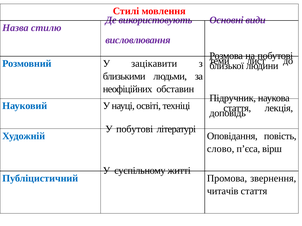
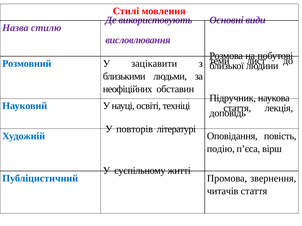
У побутові: побутові -> повторів
слово: слово -> подію
